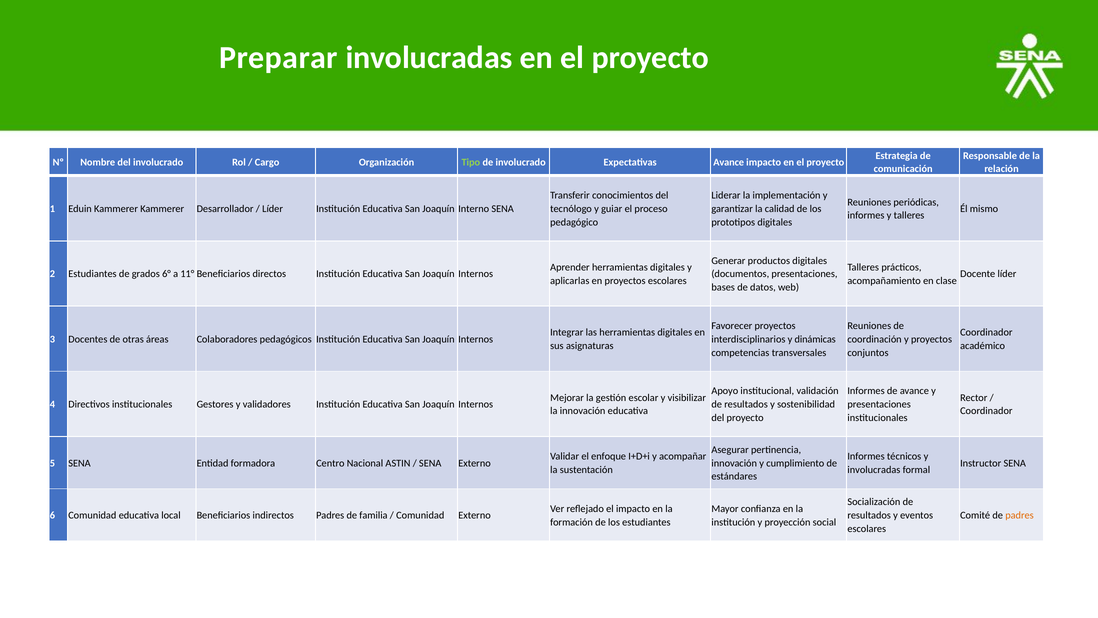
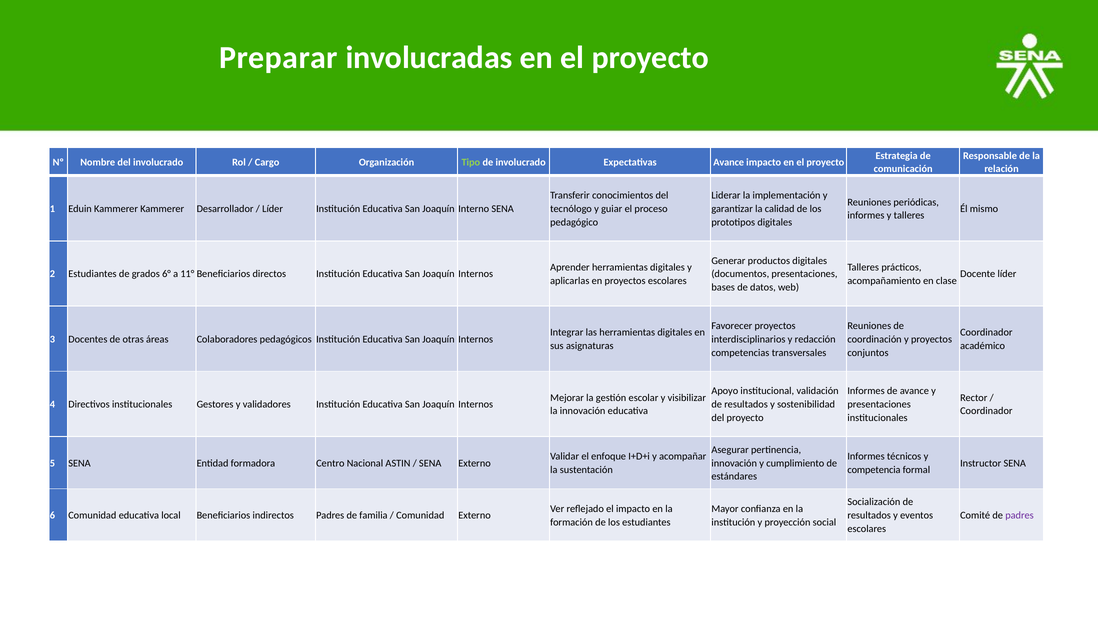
dinámicas: dinámicas -> redacción
involucradas at (874, 470): involucradas -> competencia
padres at (1020, 515) colour: orange -> purple
